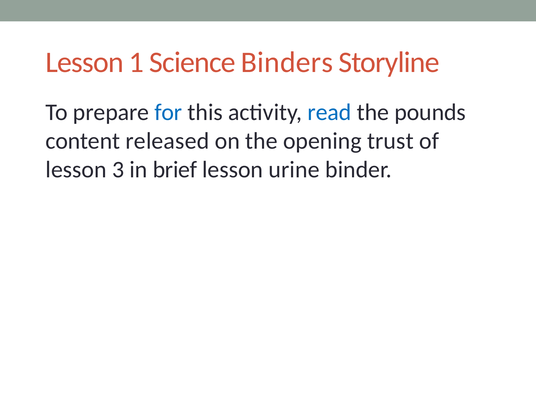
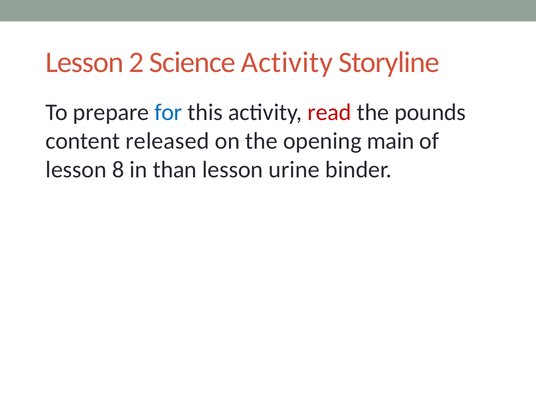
1: 1 -> 2
Science Binders: Binders -> Activity
read colour: blue -> red
trust: trust -> main
3: 3 -> 8
brief: brief -> than
